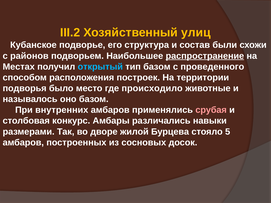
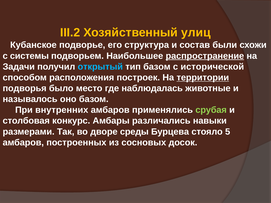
районов: районов -> системы
Местах: Местах -> Задачи
проведенного: проведенного -> исторической
территории underline: none -> present
происходило: происходило -> наблюдалась
срубая colour: pink -> light green
жилой: жилой -> среды
